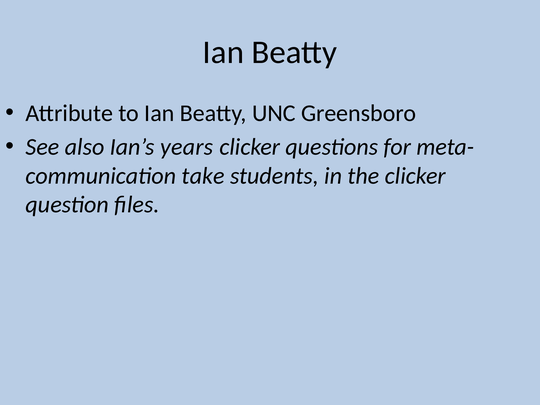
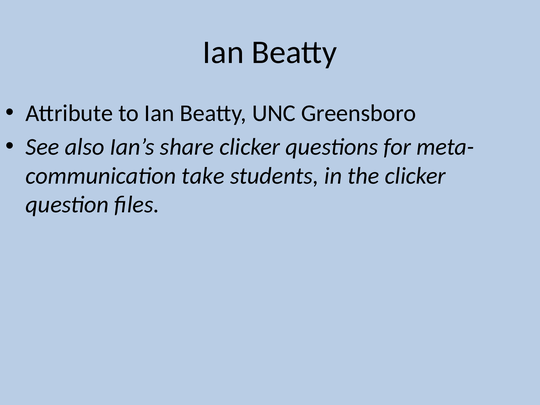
years: years -> share
